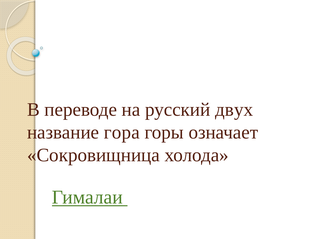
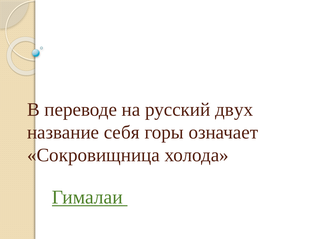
гора: гора -> себя
